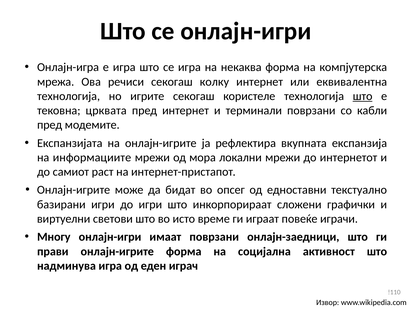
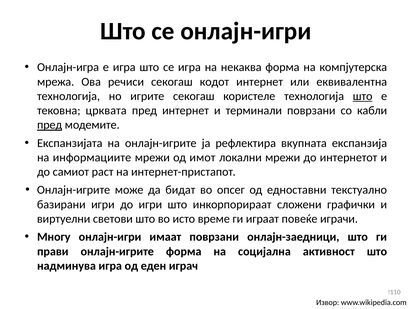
колку: колку -> кодот
пред at (50, 125) underline: none -> present
мора: мора -> имот
